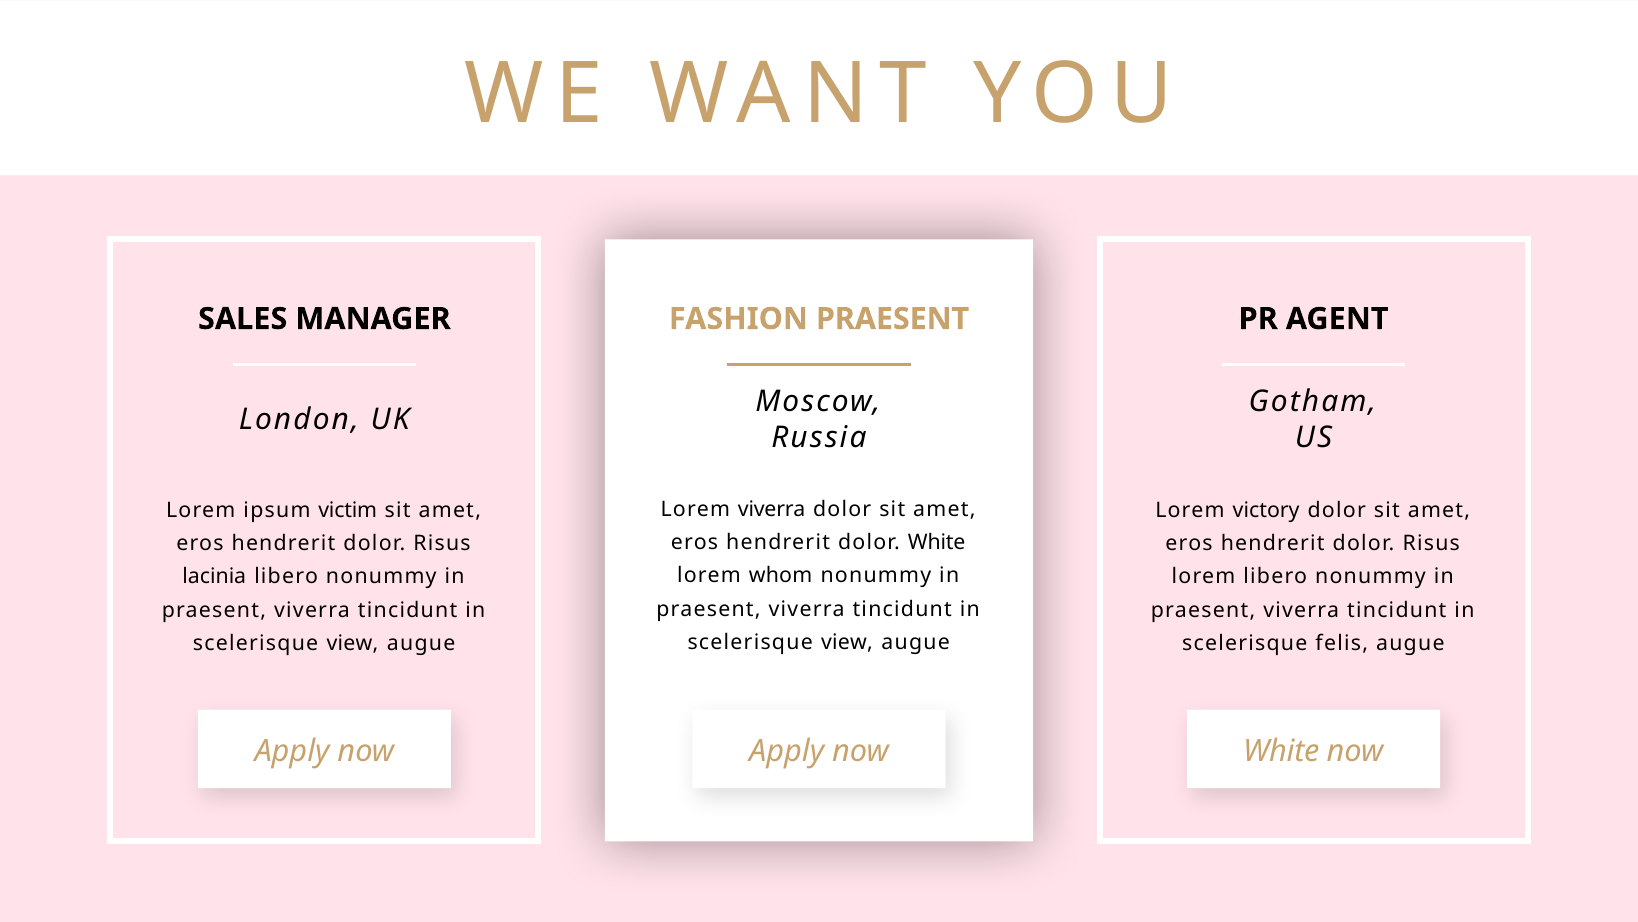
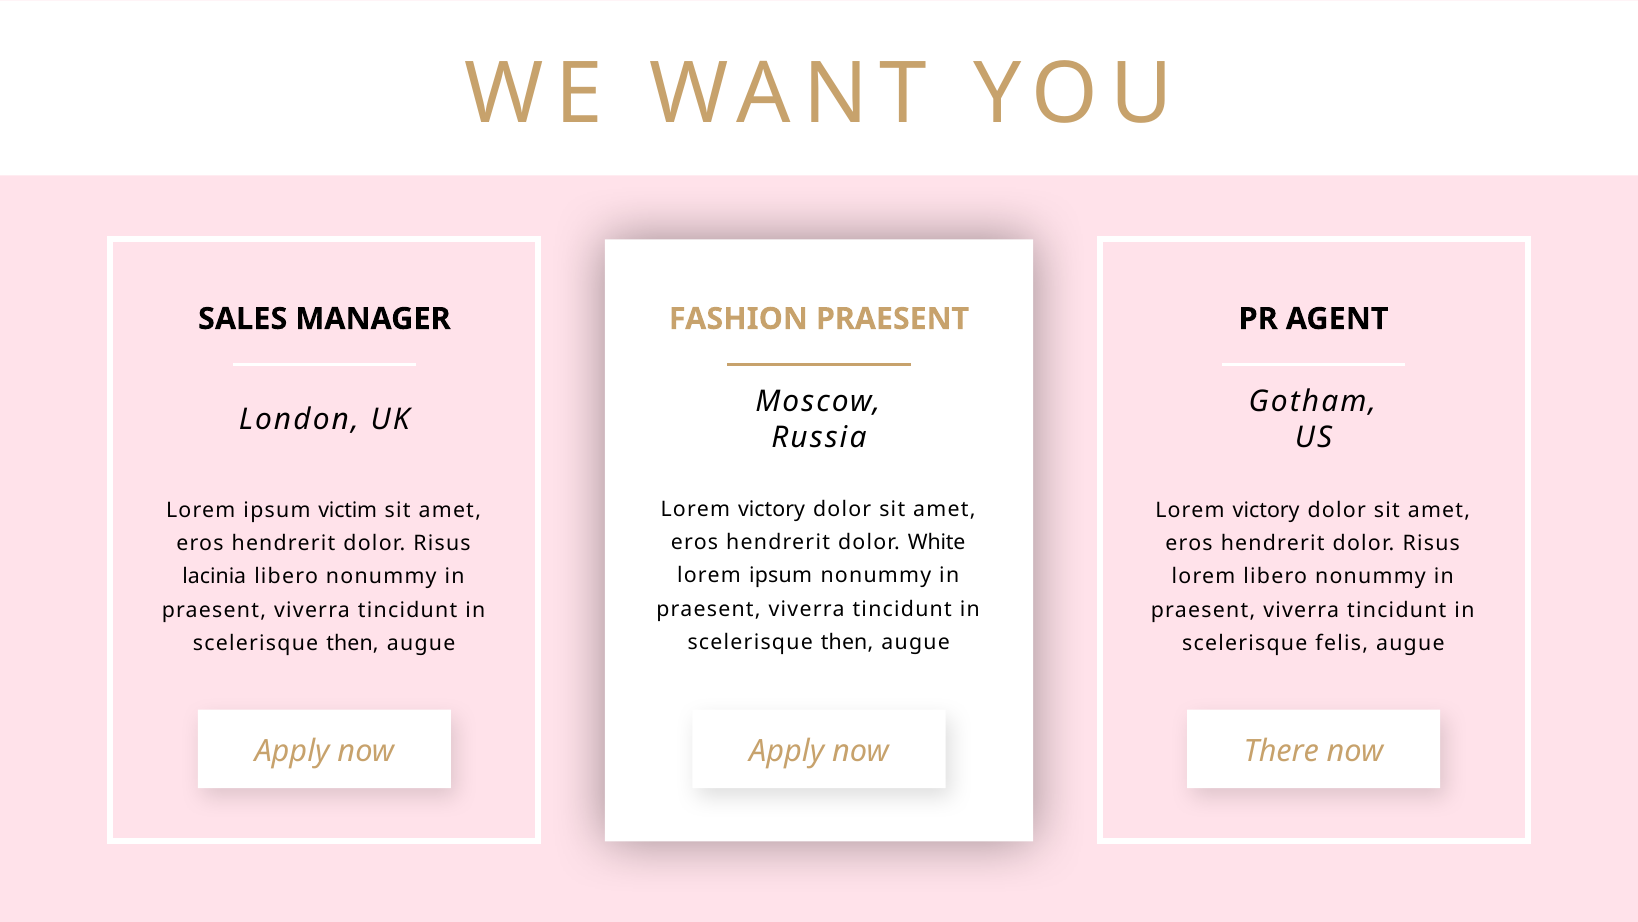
viverra at (772, 509): viverra -> victory
whom at (781, 576): whom -> ipsum
view at (847, 642): view -> then
view at (352, 643): view -> then
White at (1281, 750): White -> There
